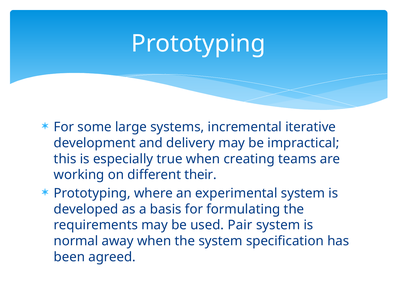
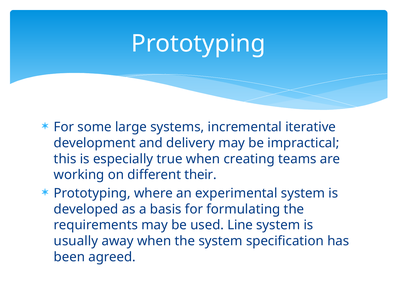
Pair: Pair -> Line
normal: normal -> usually
